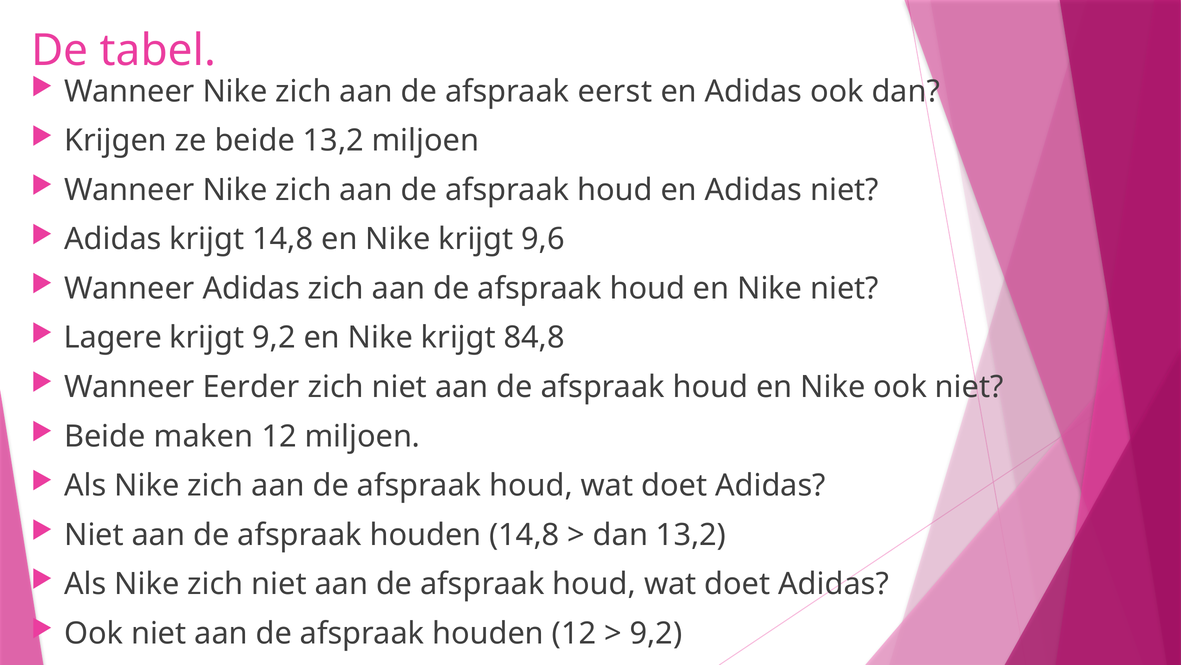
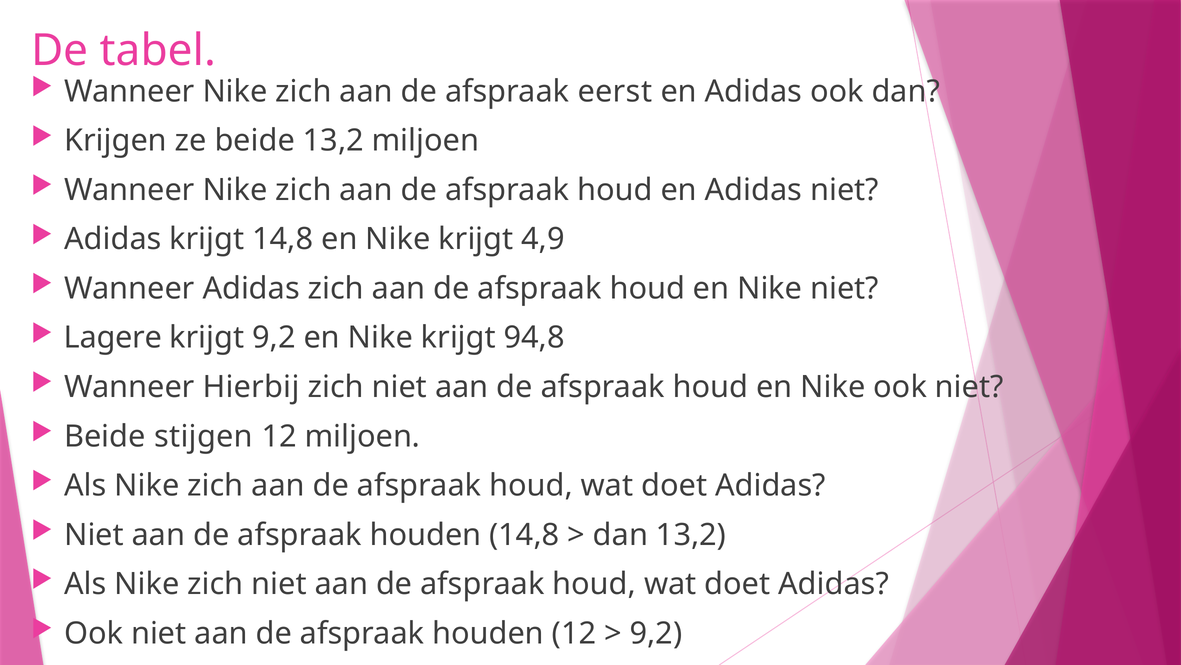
9,6: 9,6 -> 4,9
84,8: 84,8 -> 94,8
Eerder: Eerder -> Hierbij
maken: maken -> stijgen
